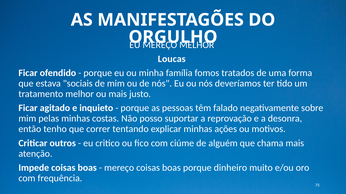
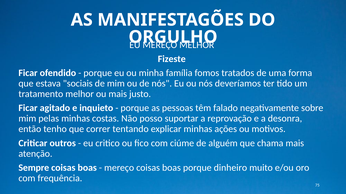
Loucas: Loucas -> Fizeste
Impede: Impede -> Sempre
